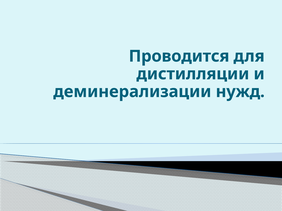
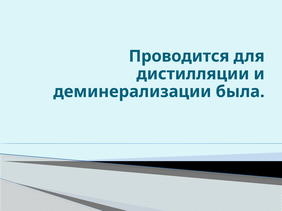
нужд: нужд -> была
